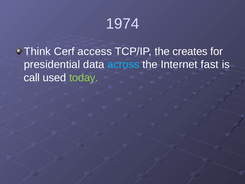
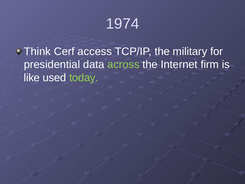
creates: creates -> military
across colour: light blue -> light green
fast: fast -> firm
call: call -> like
